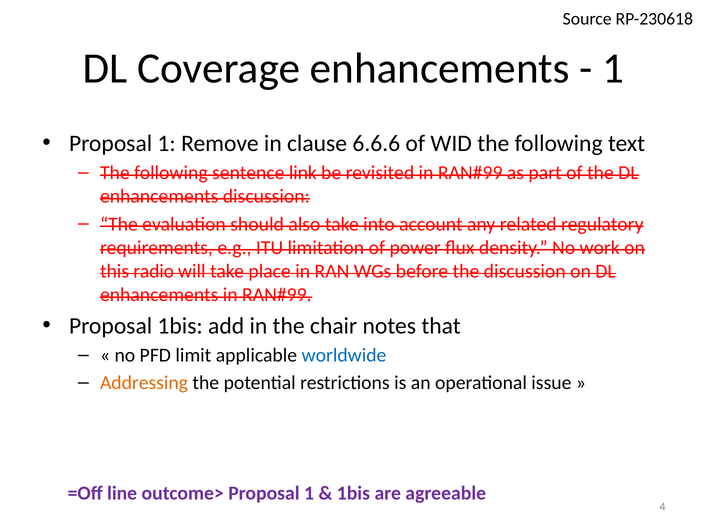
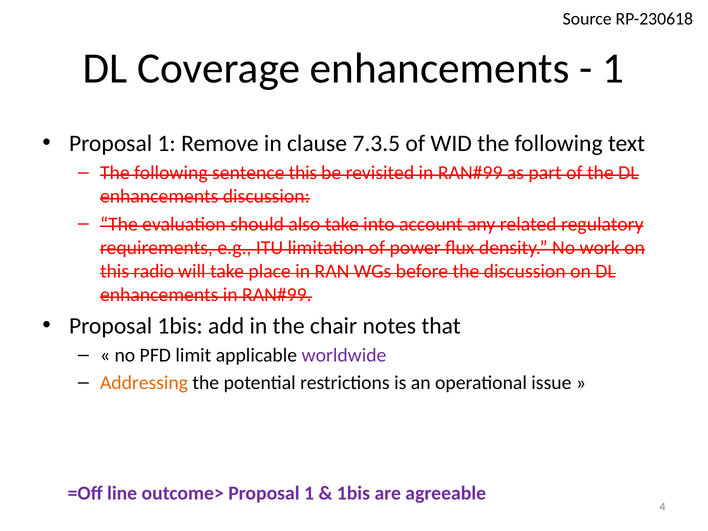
6.6.6: 6.6.6 -> 7.3.5
sentence link: link -> this
worldwide colour: blue -> purple
